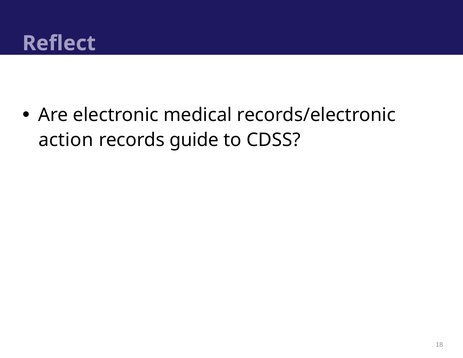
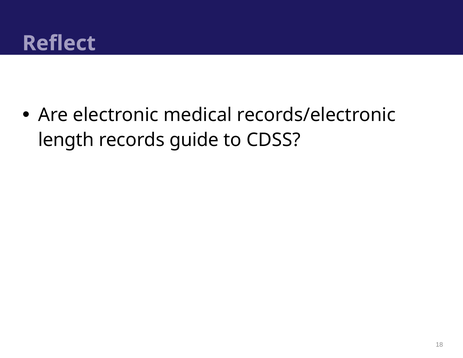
action: action -> length
